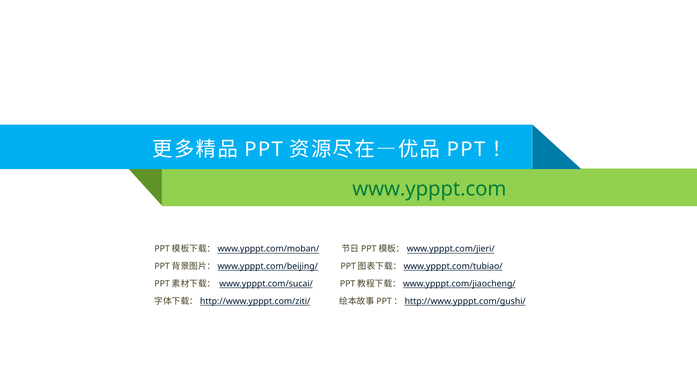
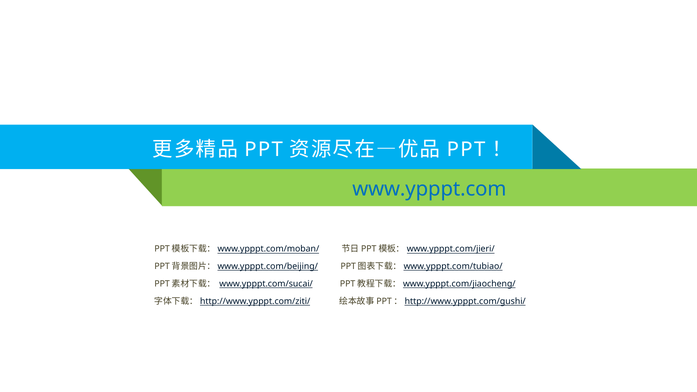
www.ypppt.com colour: green -> blue
